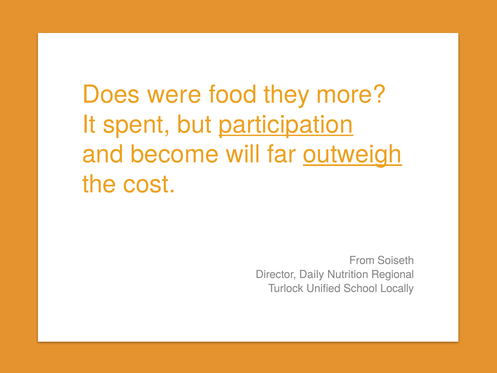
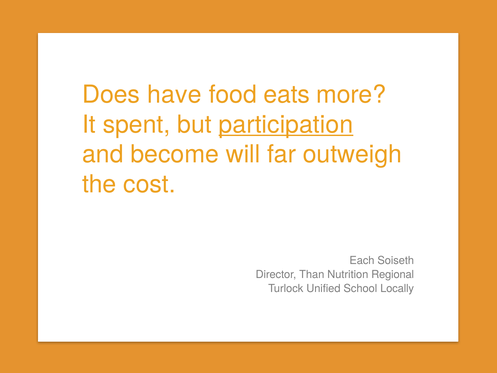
were: were -> have
they: they -> eats
outweigh underline: present -> none
From: From -> Each
Daily: Daily -> Than
